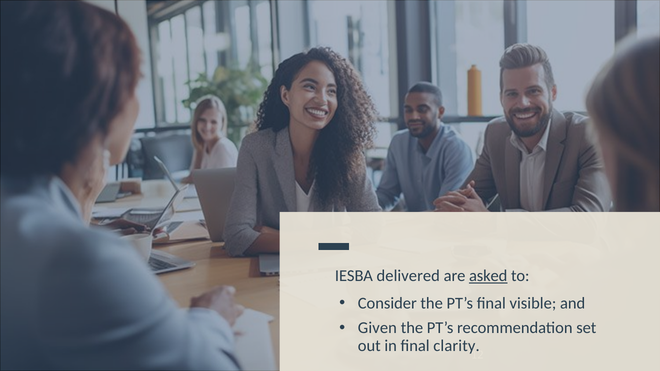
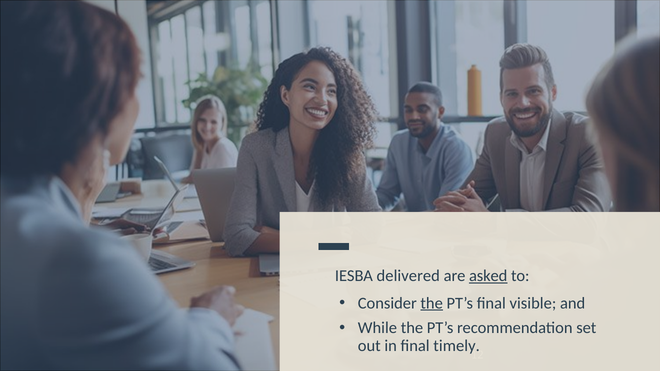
the at (432, 303) underline: none -> present
Given: Given -> While
clarity: clarity -> timely
